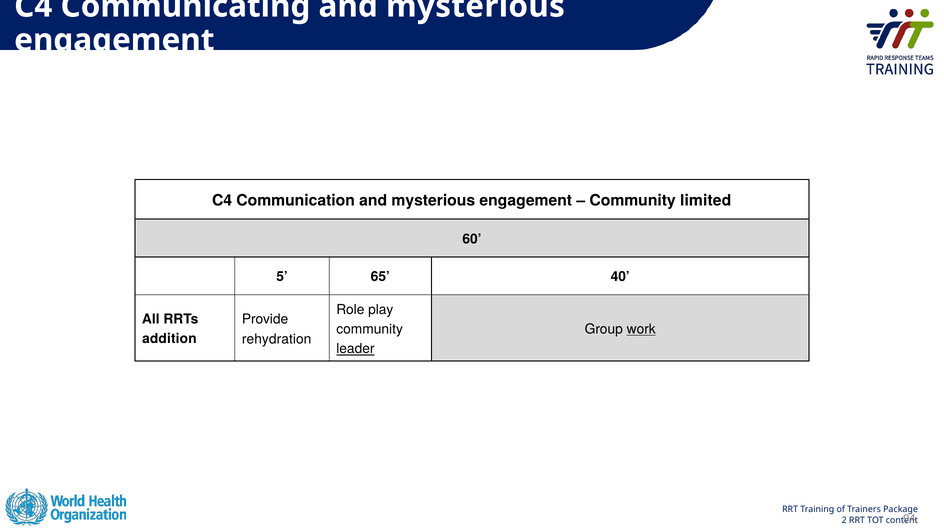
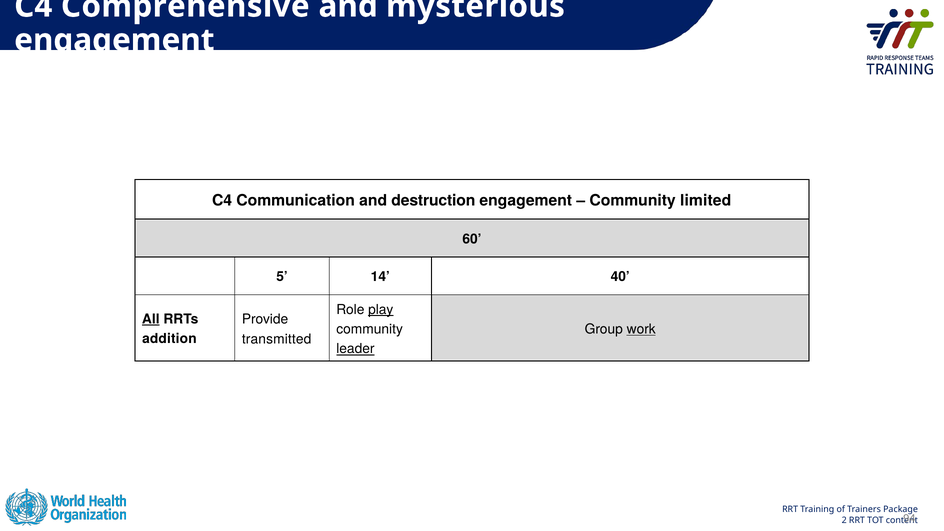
Communicating: Communicating -> Comprehensive
Communication and mysterious: mysterious -> destruction
65: 65 -> 14
play underline: none -> present
All underline: none -> present
rehydration: rehydration -> transmitted
